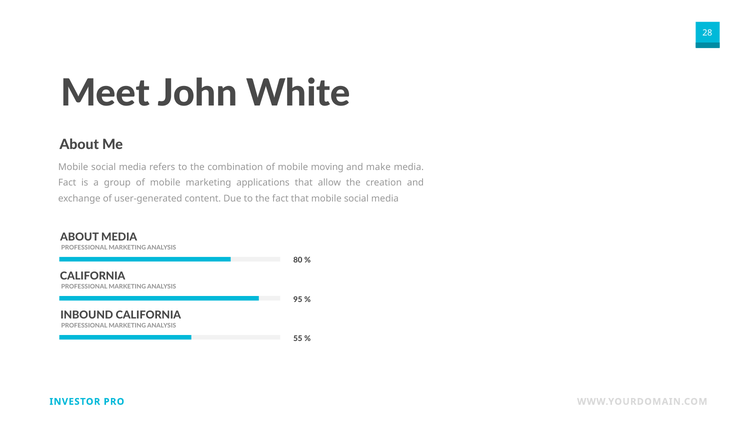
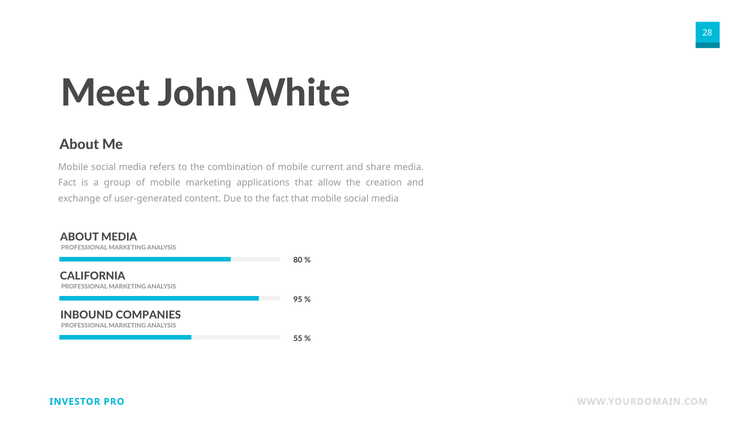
moving: moving -> current
make: make -> share
INBOUND CALIFORNIA: CALIFORNIA -> COMPANIES
